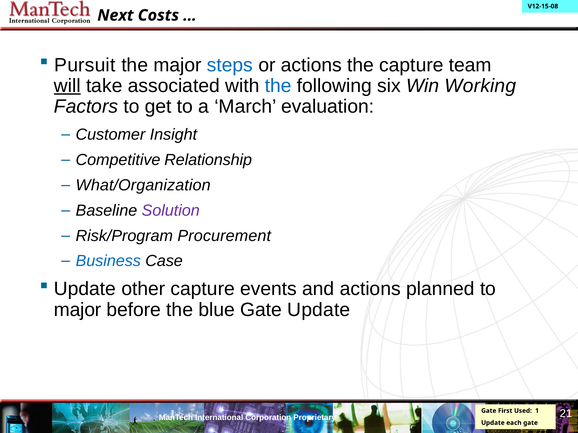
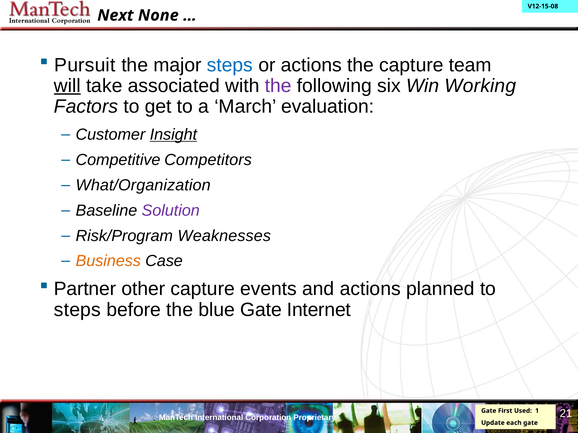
Costs: Costs -> None
the at (278, 86) colour: blue -> purple
Insight underline: none -> present
Relationship: Relationship -> Competitors
Procurement: Procurement -> Weaknesses
Business colour: blue -> orange
Update at (85, 289): Update -> Partner
major at (78, 310): major -> steps
Gate Update: Update -> Internet
